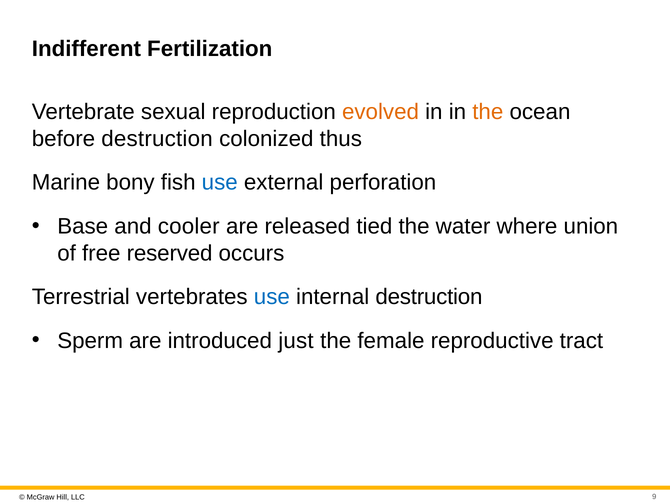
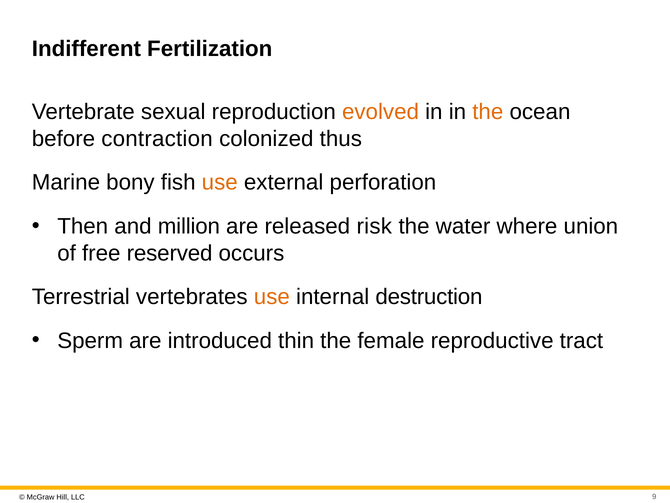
before destruction: destruction -> contraction
use at (220, 182) colour: blue -> orange
Base: Base -> Then
cooler: cooler -> million
tied: tied -> risk
use at (272, 297) colour: blue -> orange
just: just -> thin
